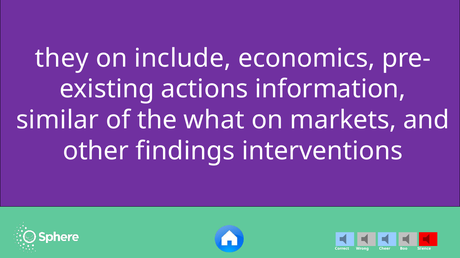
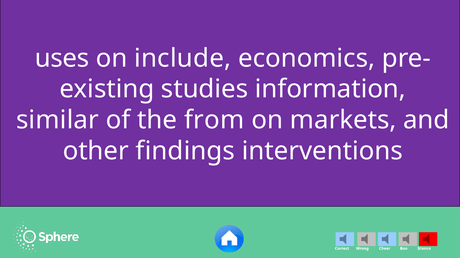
they: they -> uses
actions: actions -> studies
what: what -> from
